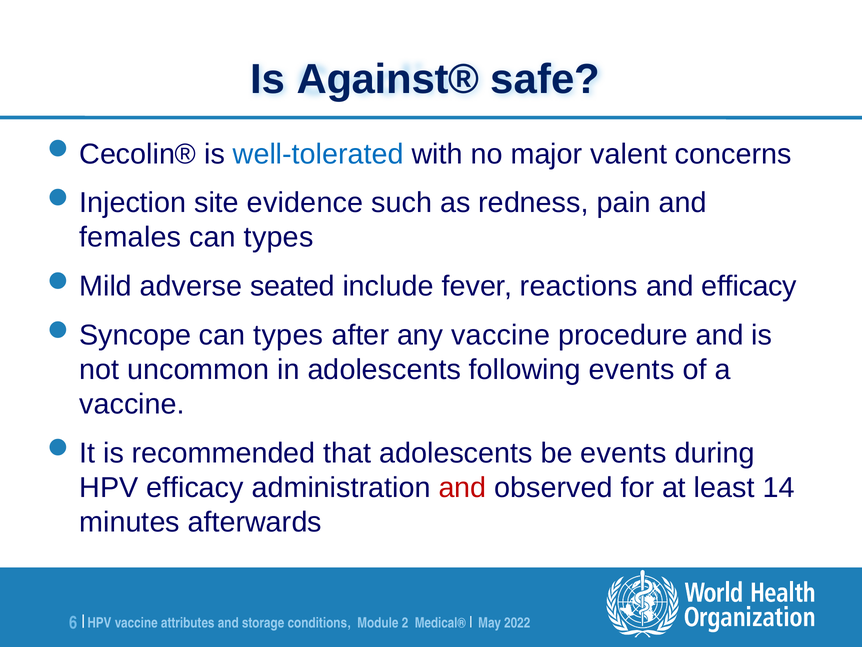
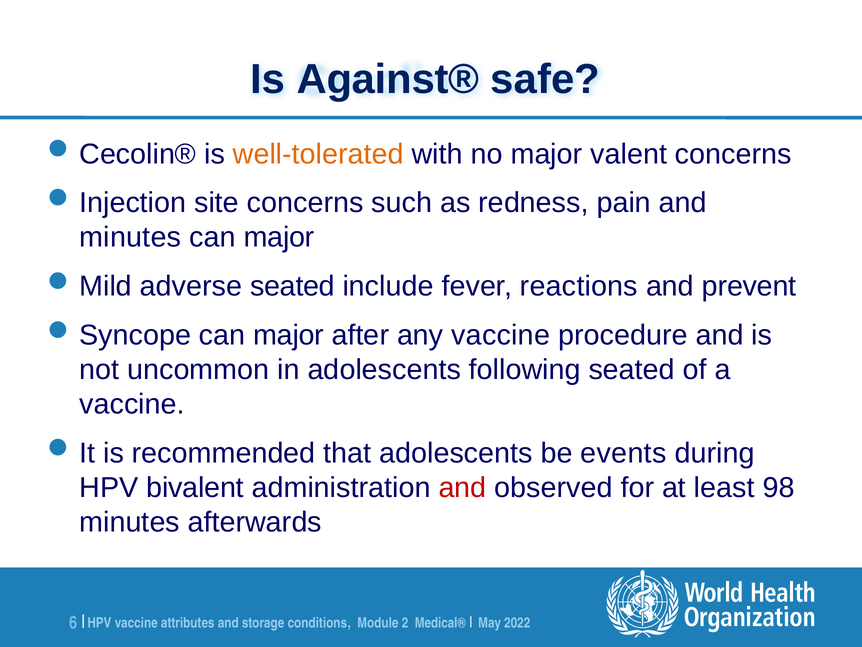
well-tolerated colour: blue -> orange
site evidence: evidence -> concerns
females at (130, 237): females -> minutes
types at (279, 237): types -> major
and efficacy: efficacy -> prevent
types at (288, 335): types -> major
following events: events -> seated
HPV efficacy: efficacy -> bivalent
14: 14 -> 98
